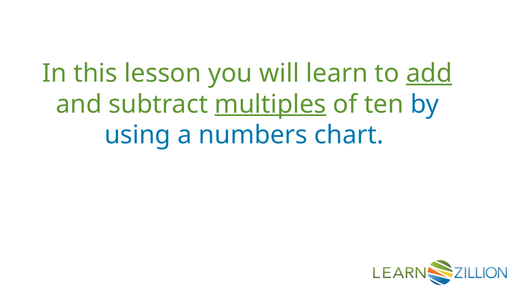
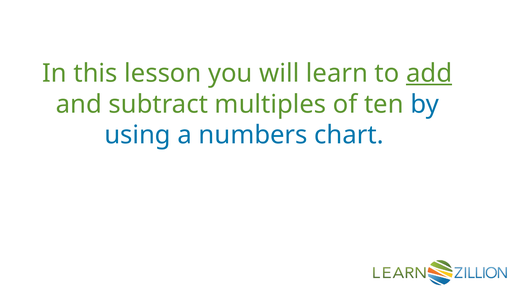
multiples underline: present -> none
